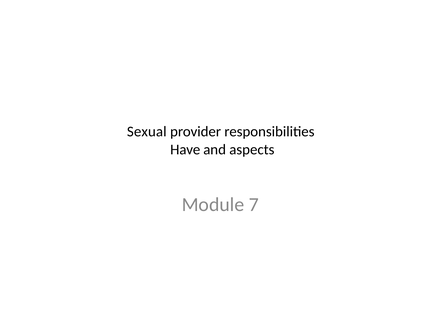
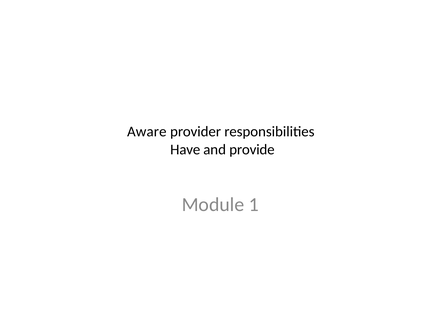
Sexual: Sexual -> Aware
aspects: aspects -> provide
7: 7 -> 1
